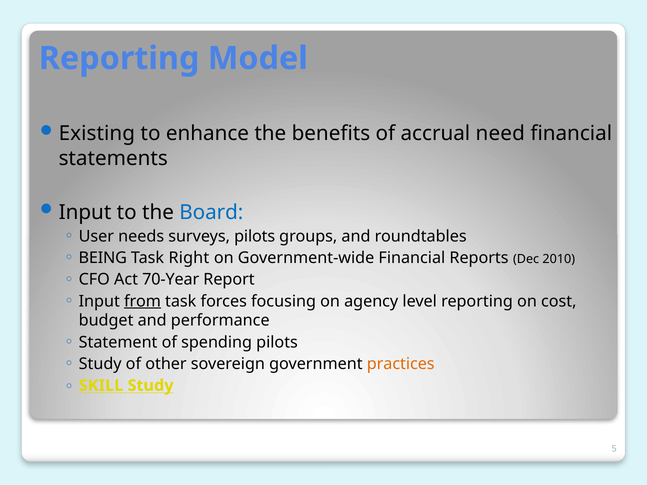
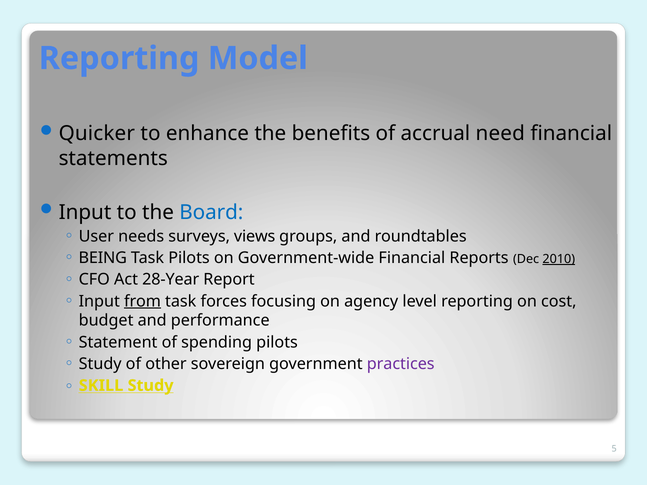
Existing: Existing -> Quicker
surveys pilots: pilots -> views
Task Right: Right -> Pilots
2010 underline: none -> present
70-Year: 70-Year -> 28-Year
practices colour: orange -> purple
